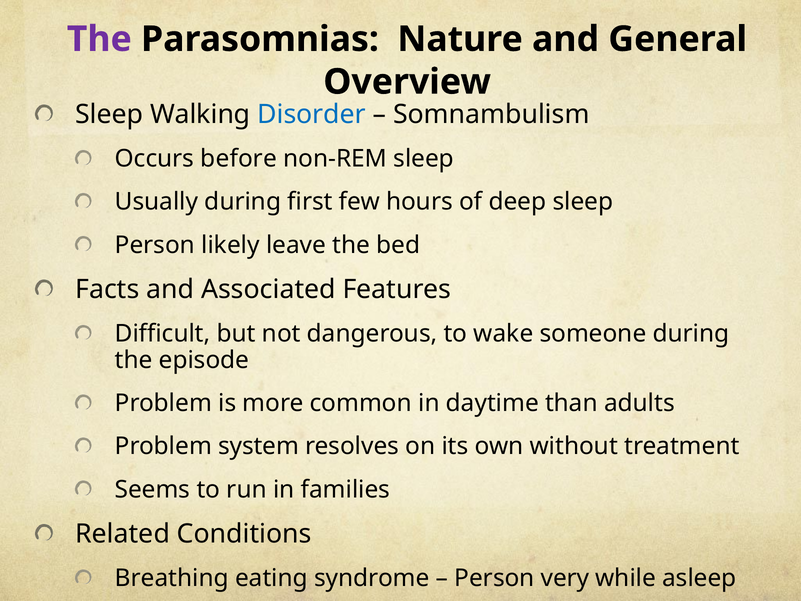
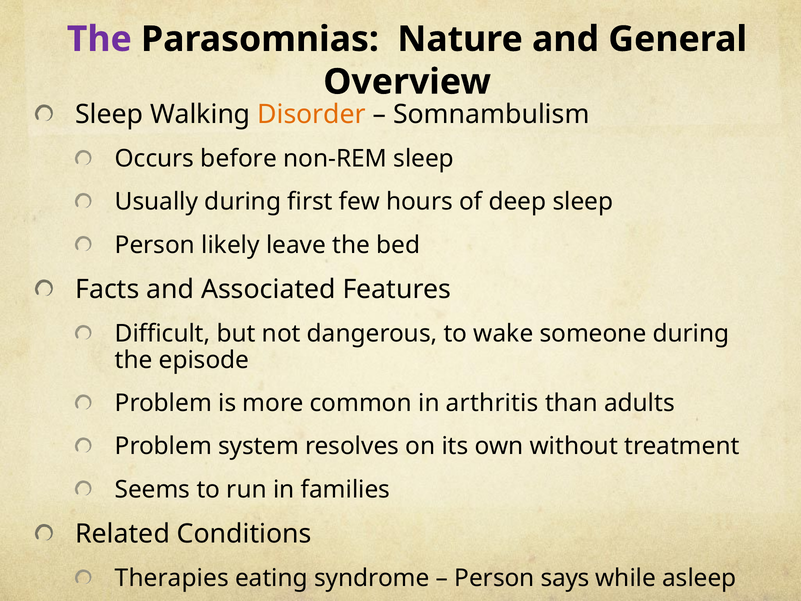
Disorder colour: blue -> orange
daytime: daytime -> arthritis
Breathing: Breathing -> Therapies
very: very -> says
